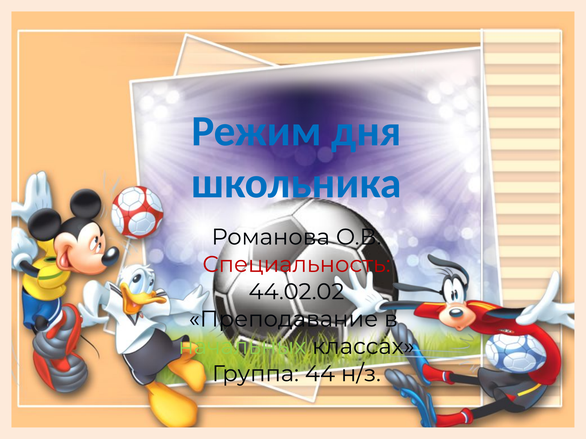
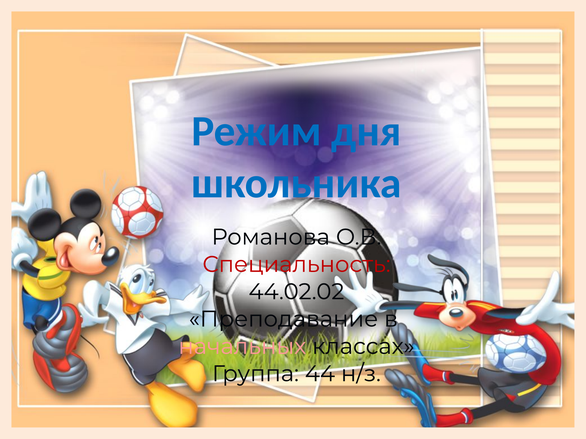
начальных colour: light green -> pink
